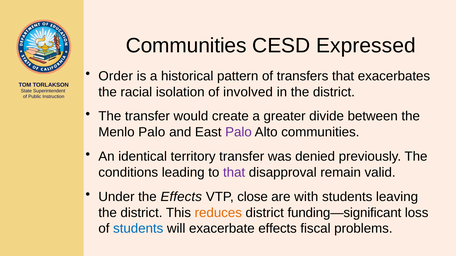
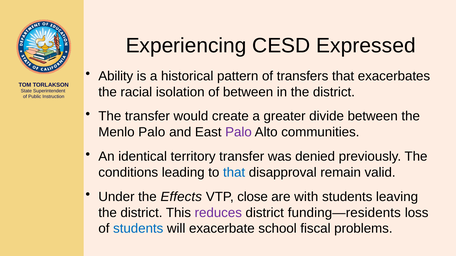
Communities at (186, 46): Communities -> Experiencing
Order: Order -> Ability
of involved: involved -> between
that at (234, 173) colour: purple -> blue
reduces colour: orange -> purple
funding—significant: funding—significant -> funding—residents
exacerbate effects: effects -> school
